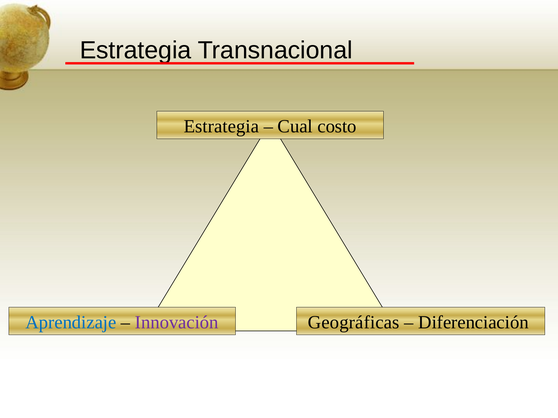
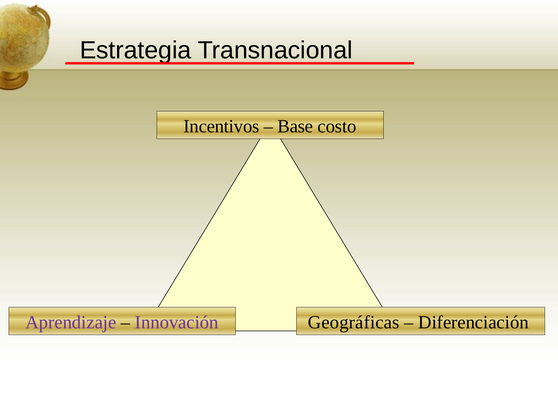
Estrategia at (221, 127): Estrategia -> Incentivos
Cual: Cual -> Base
Aprendizaje colour: blue -> purple
